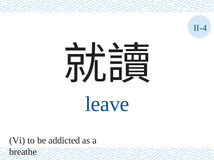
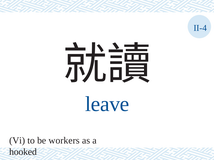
addicted: addicted -> workers
breathe: breathe -> hooked
